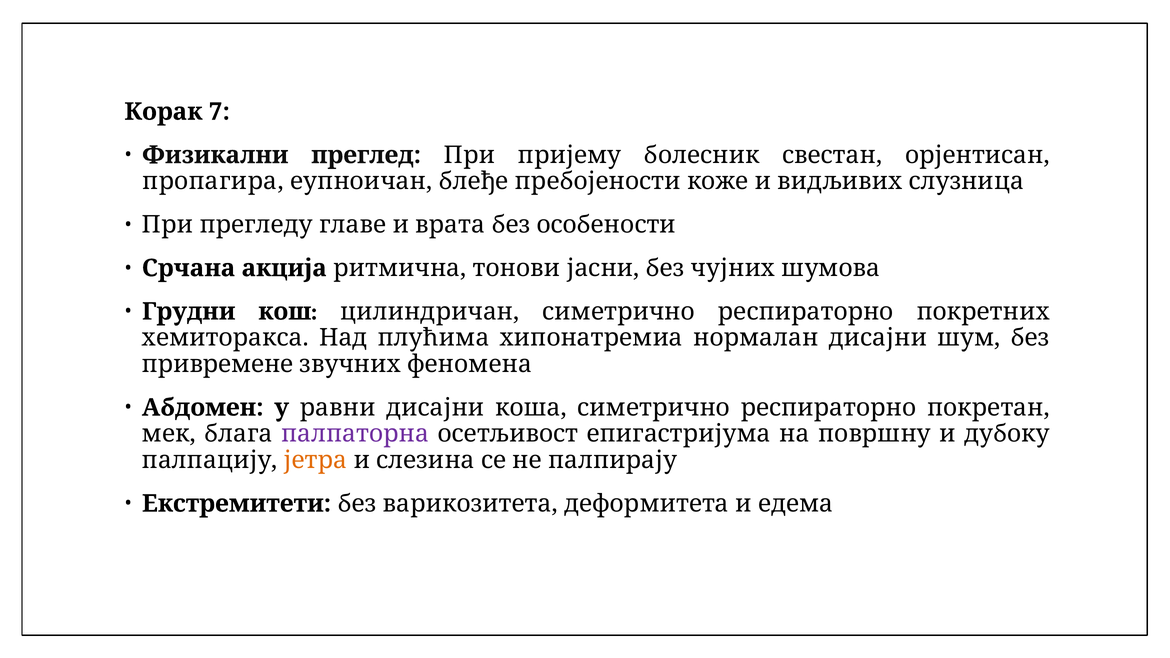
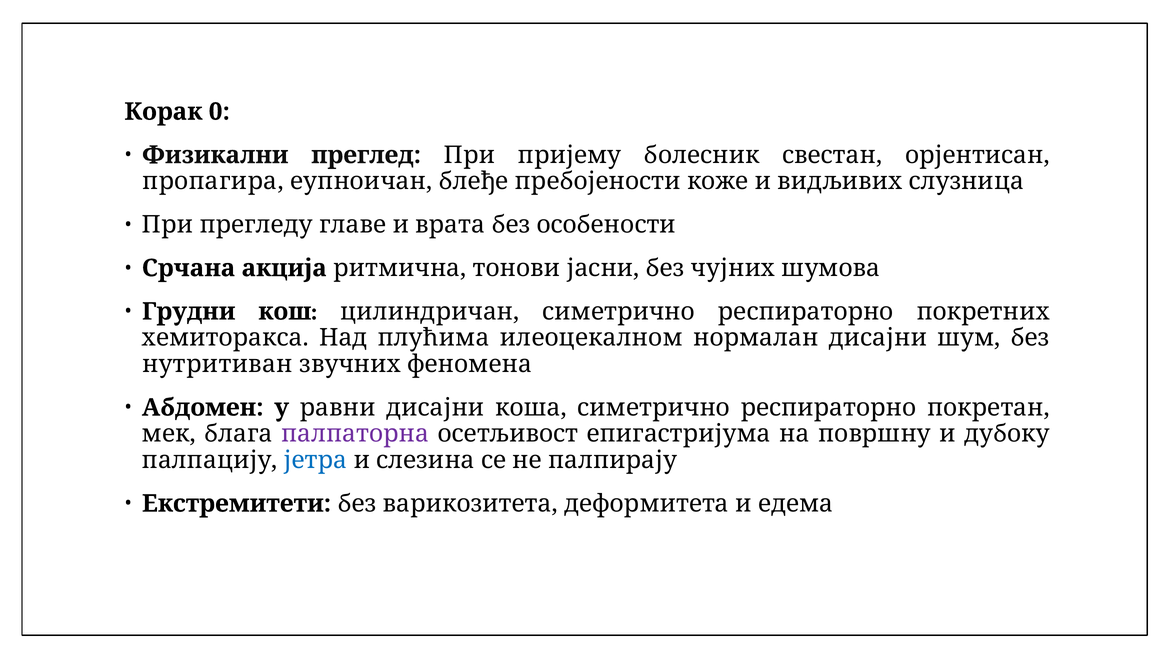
7: 7 -> 0
хипонатремиа: хипонатремиа -> илеоцекалном
привремене: привремене -> нутритиван
јетра colour: orange -> blue
